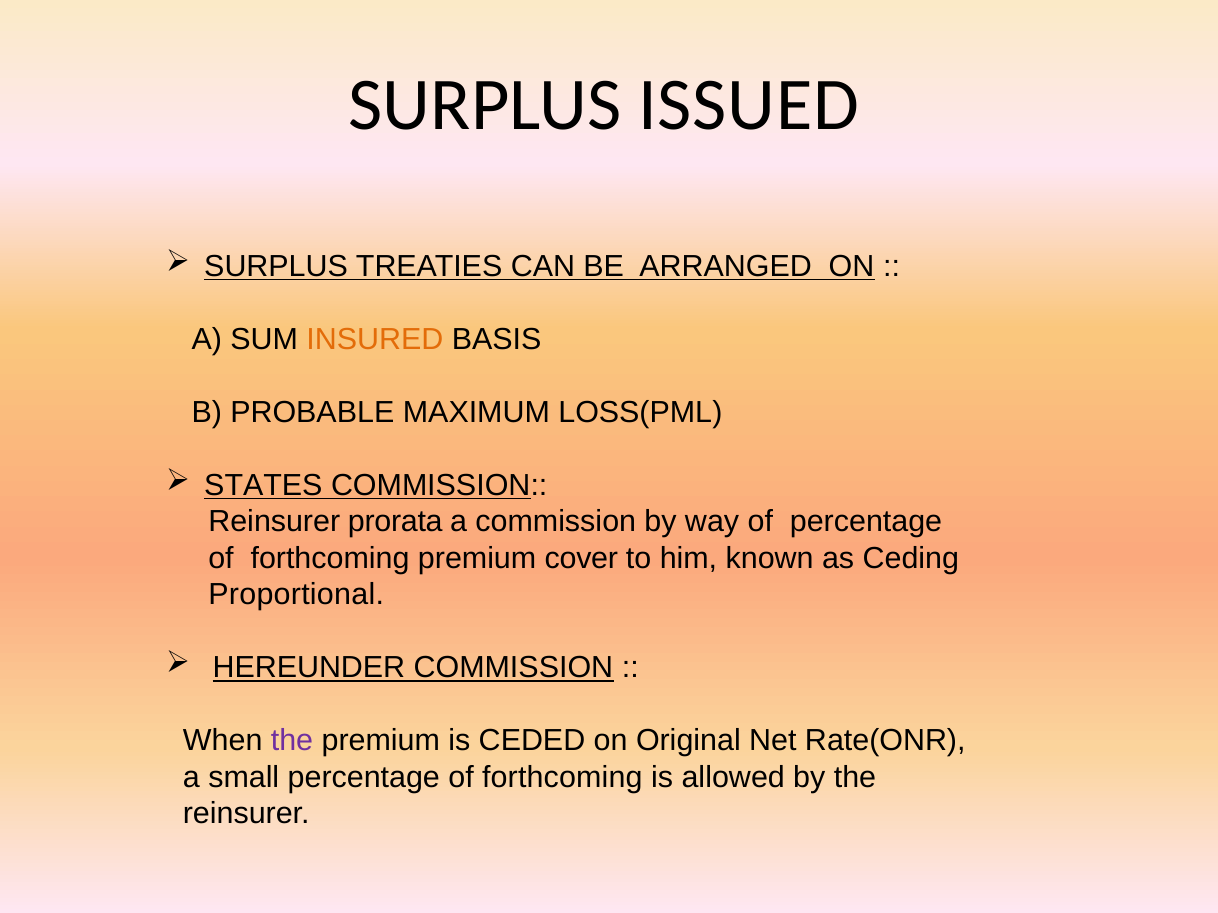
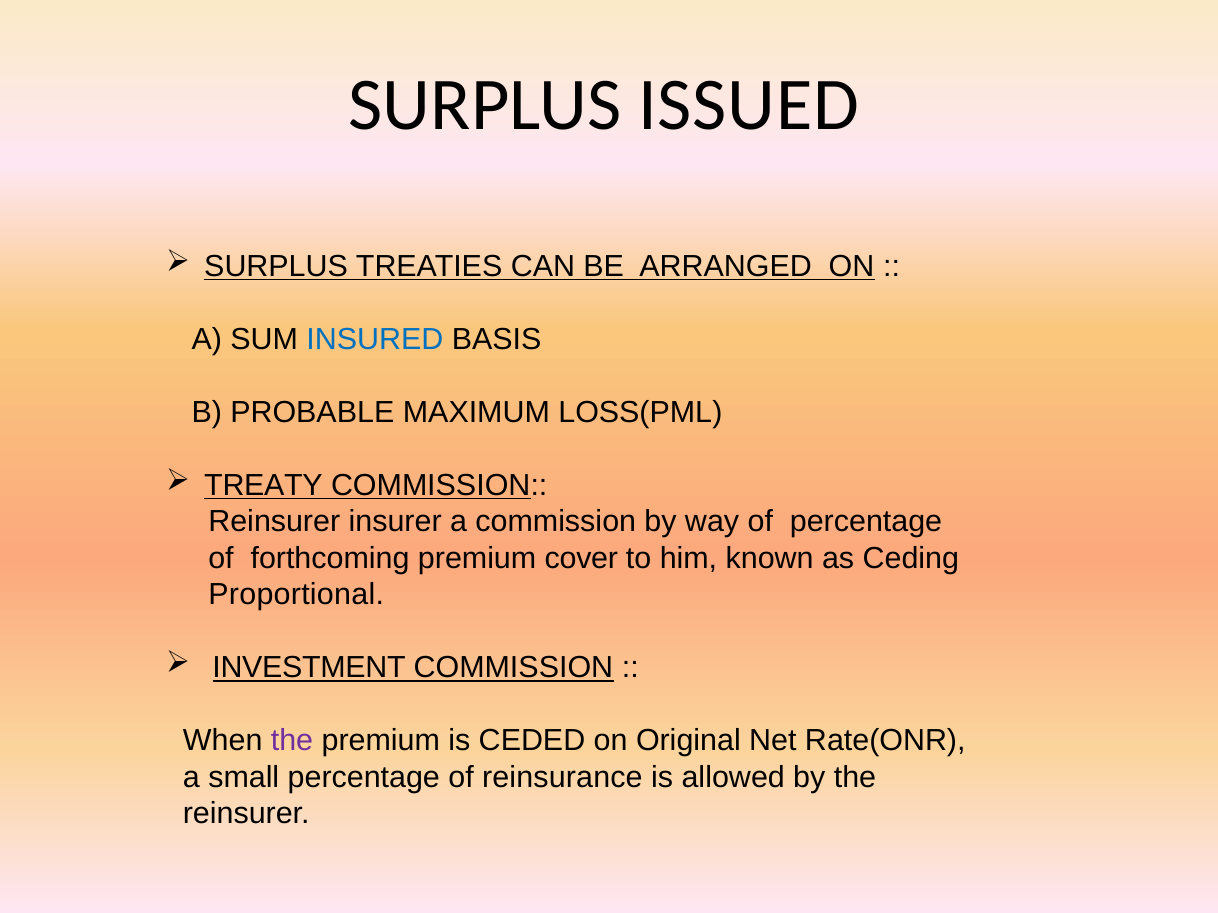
INSURED colour: orange -> blue
STATES: STATES -> TREATY
prorata: prorata -> insurer
HEREUNDER: HEREUNDER -> INVESTMENT
small percentage of forthcoming: forthcoming -> reinsurance
